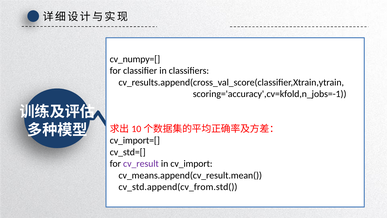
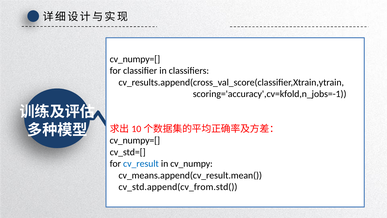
cv_import=[ at (135, 140): cv_import=[ -> cv_numpy=[
cv_result colour: purple -> blue
cv_import: cv_import -> cv_numpy
